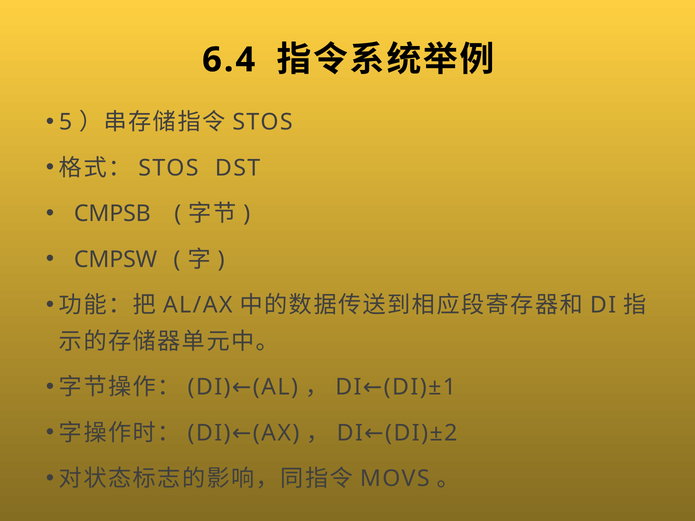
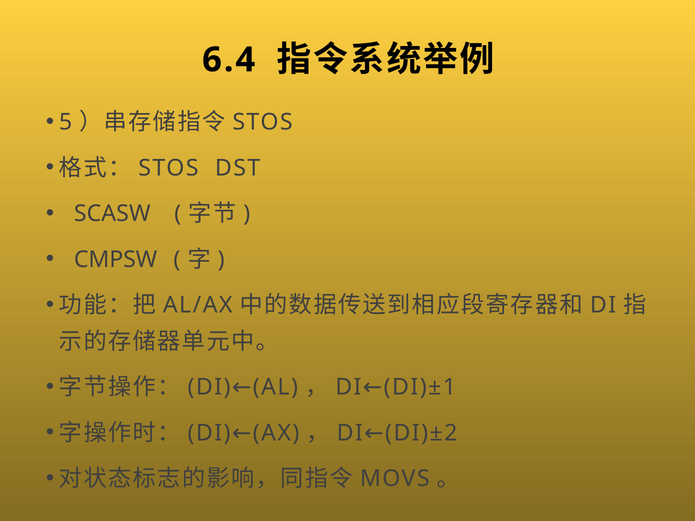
CMPSB: CMPSB -> SCASW
